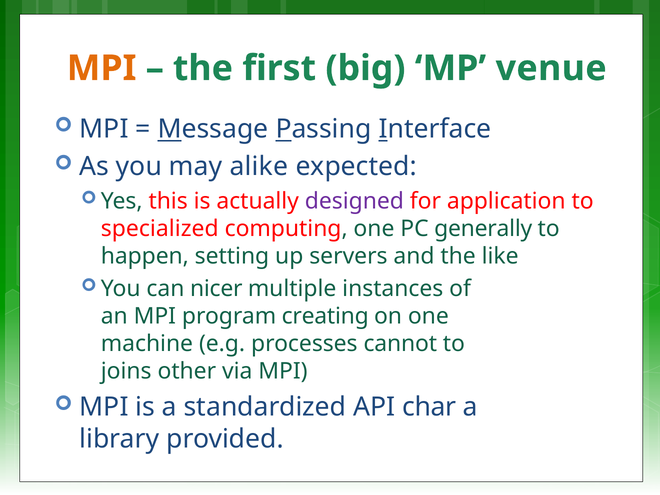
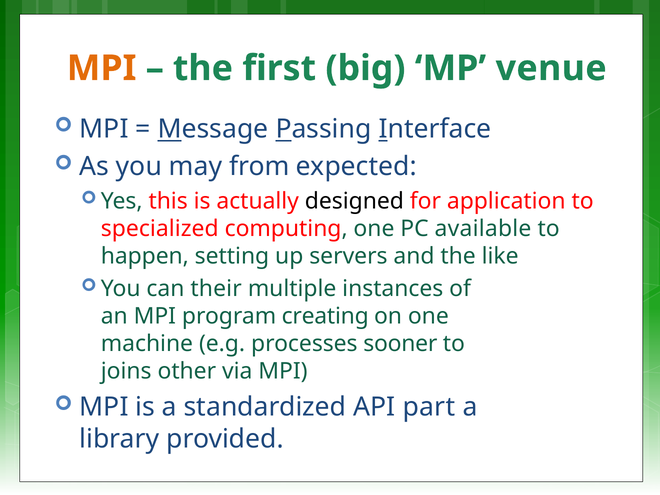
alike: alike -> from
designed colour: purple -> black
generally: generally -> available
nicer: nicer -> their
cannot: cannot -> sooner
char: char -> part
